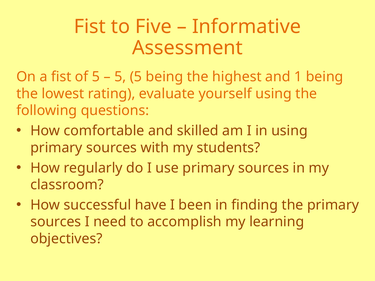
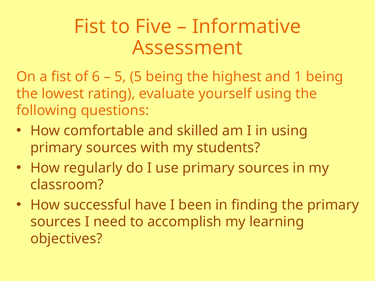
of 5: 5 -> 6
